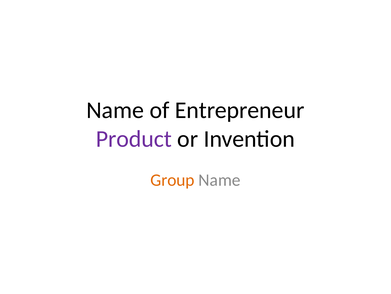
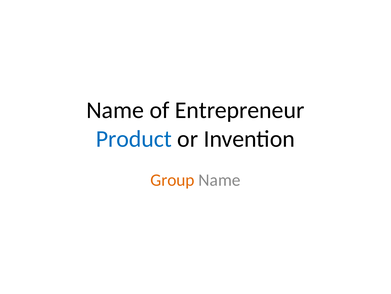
Product colour: purple -> blue
